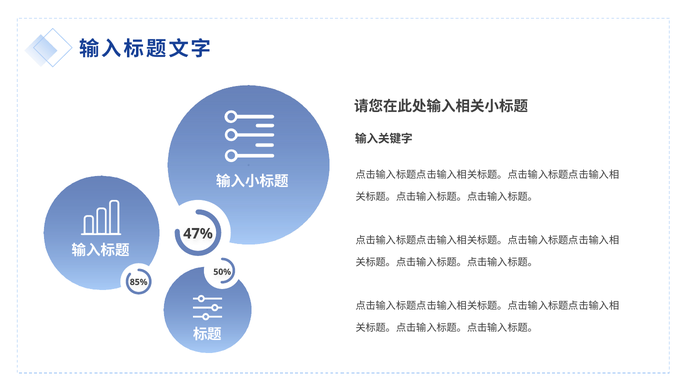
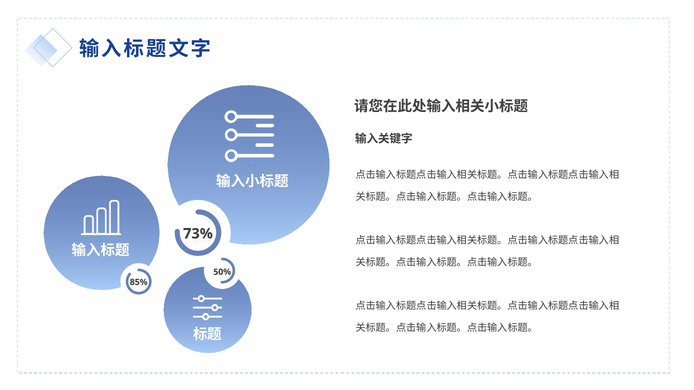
47%: 47% -> 73%
